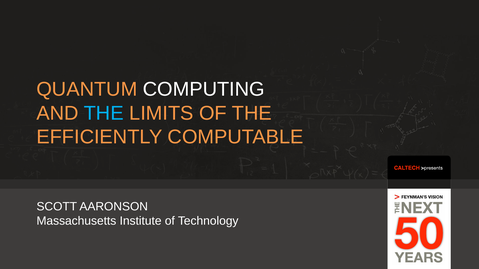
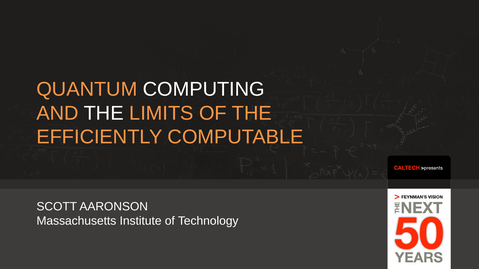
THE at (104, 113) colour: light blue -> white
